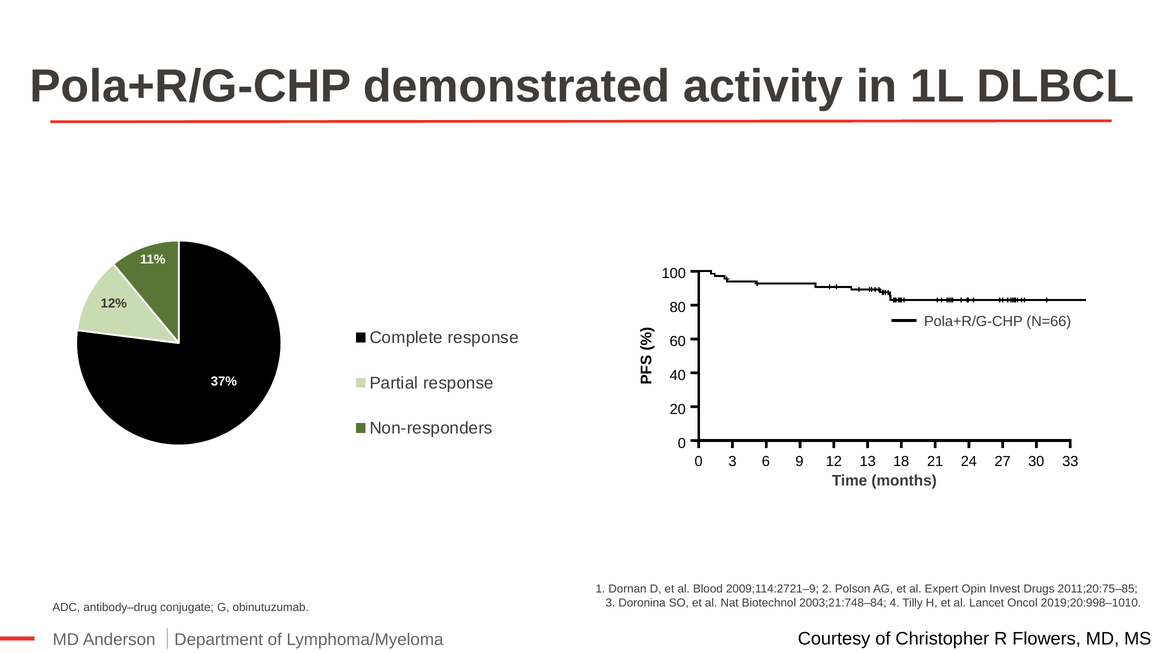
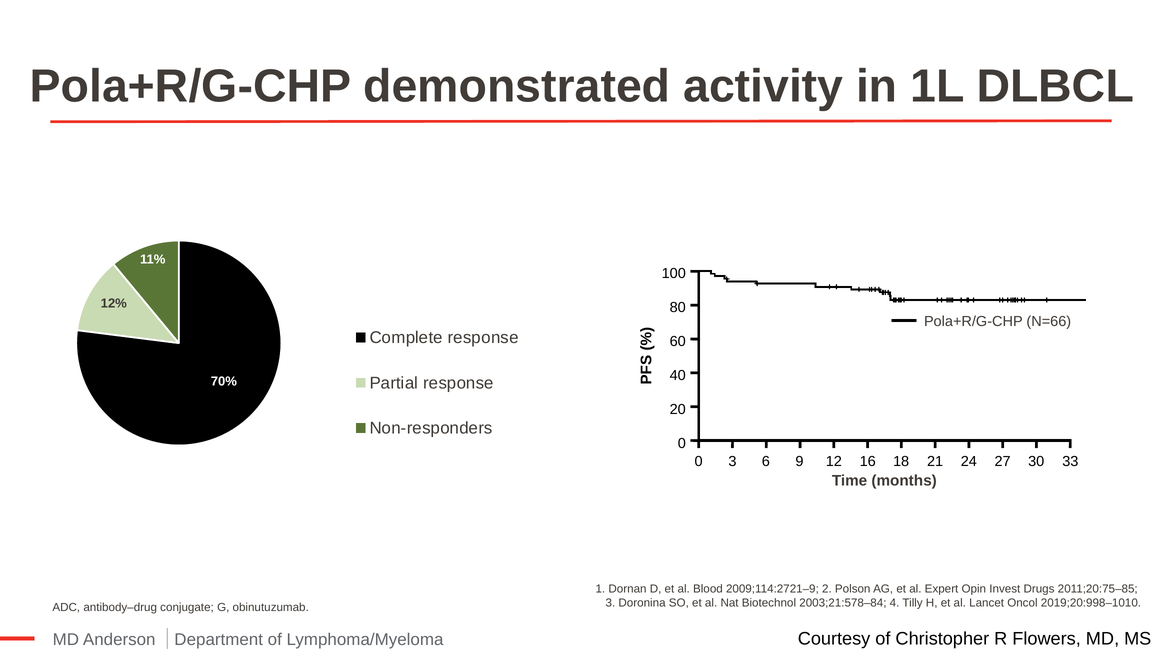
37%: 37% -> 70%
13: 13 -> 16
2003;21:748–84: 2003;21:748–84 -> 2003;21:578–84
